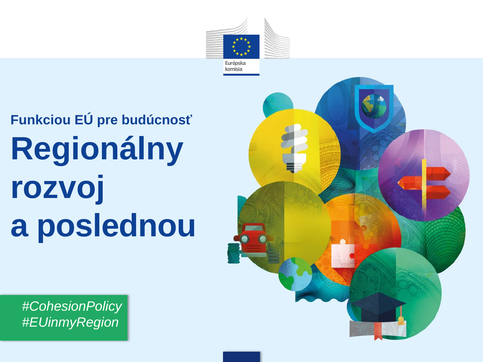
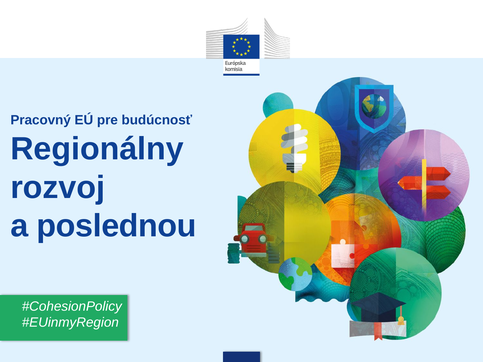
Funkciou: Funkciou -> Pracovný
